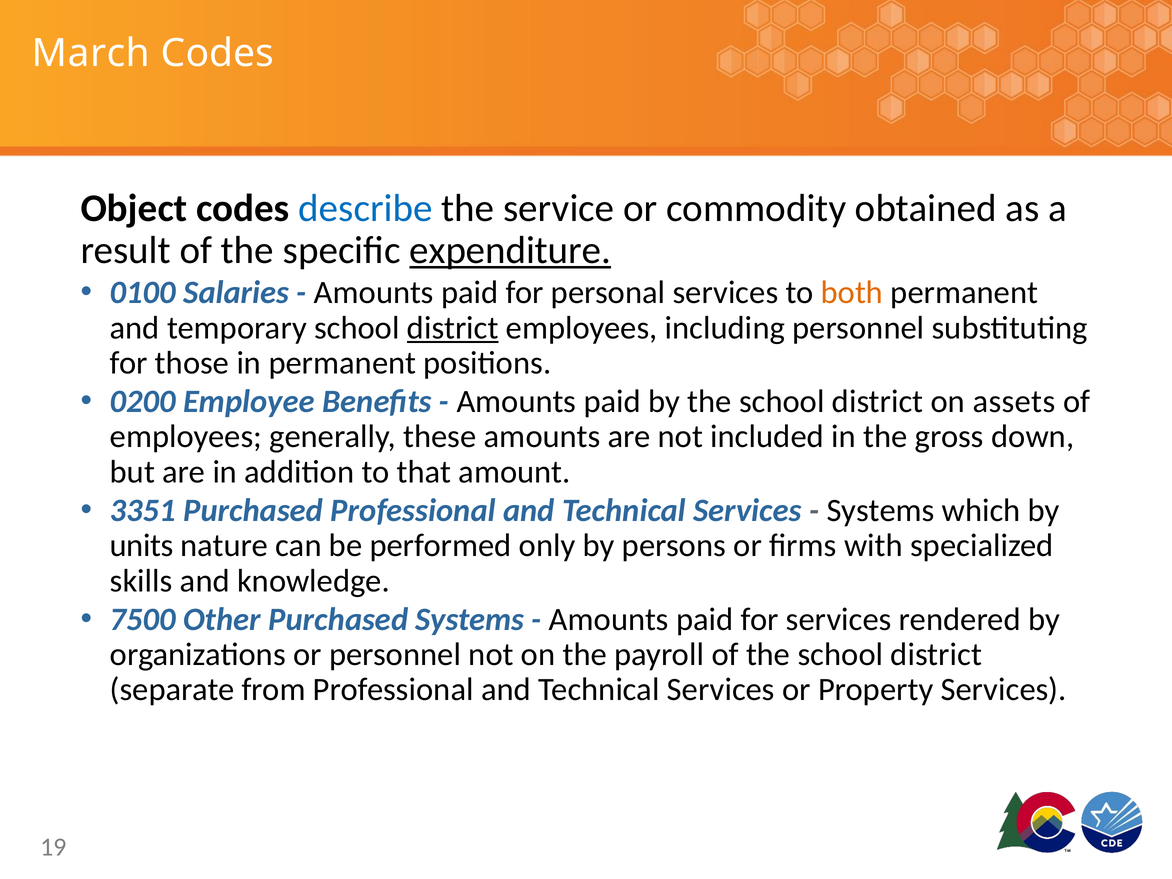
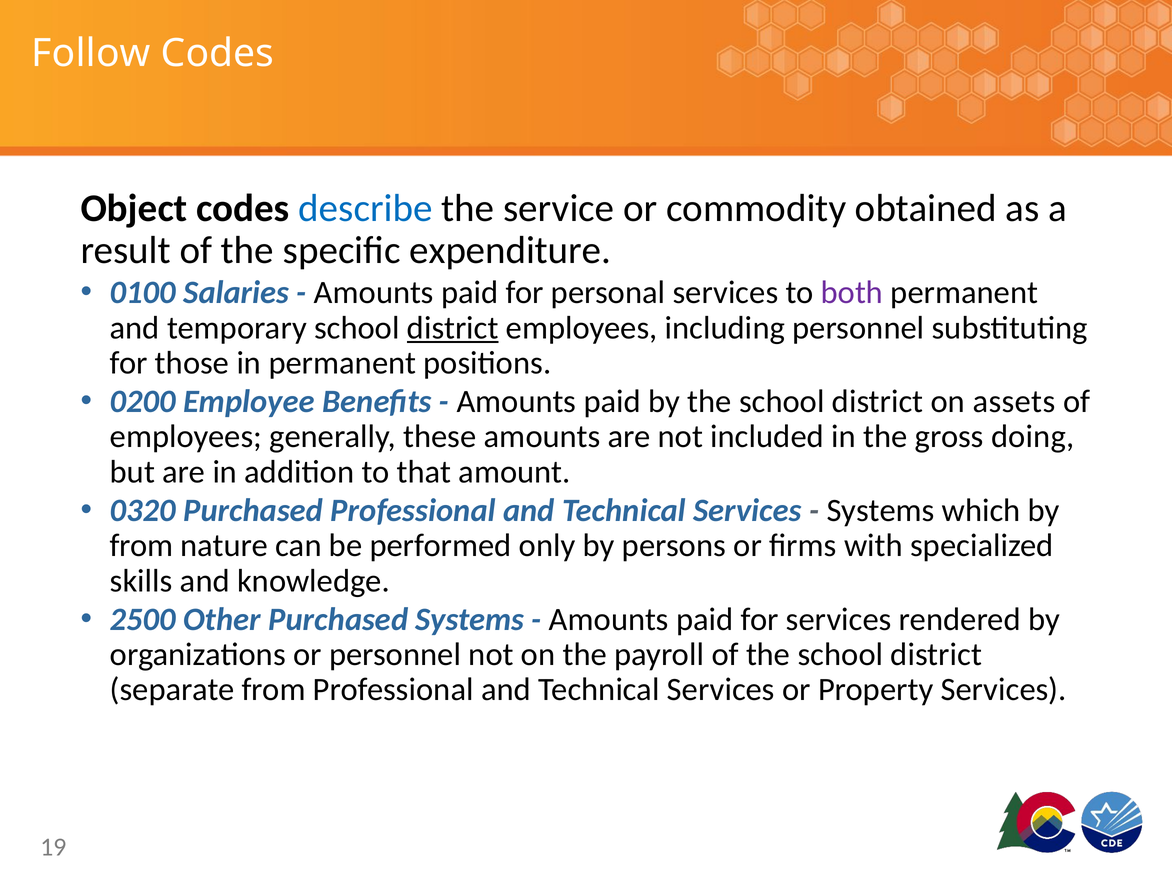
March: March -> Follow
expenditure underline: present -> none
both colour: orange -> purple
down: down -> doing
3351: 3351 -> 0320
units at (142, 546): units -> from
7500: 7500 -> 2500
